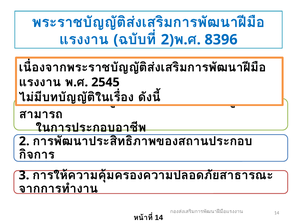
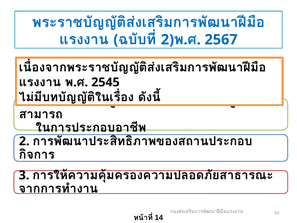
8396: 8396 -> 2567
